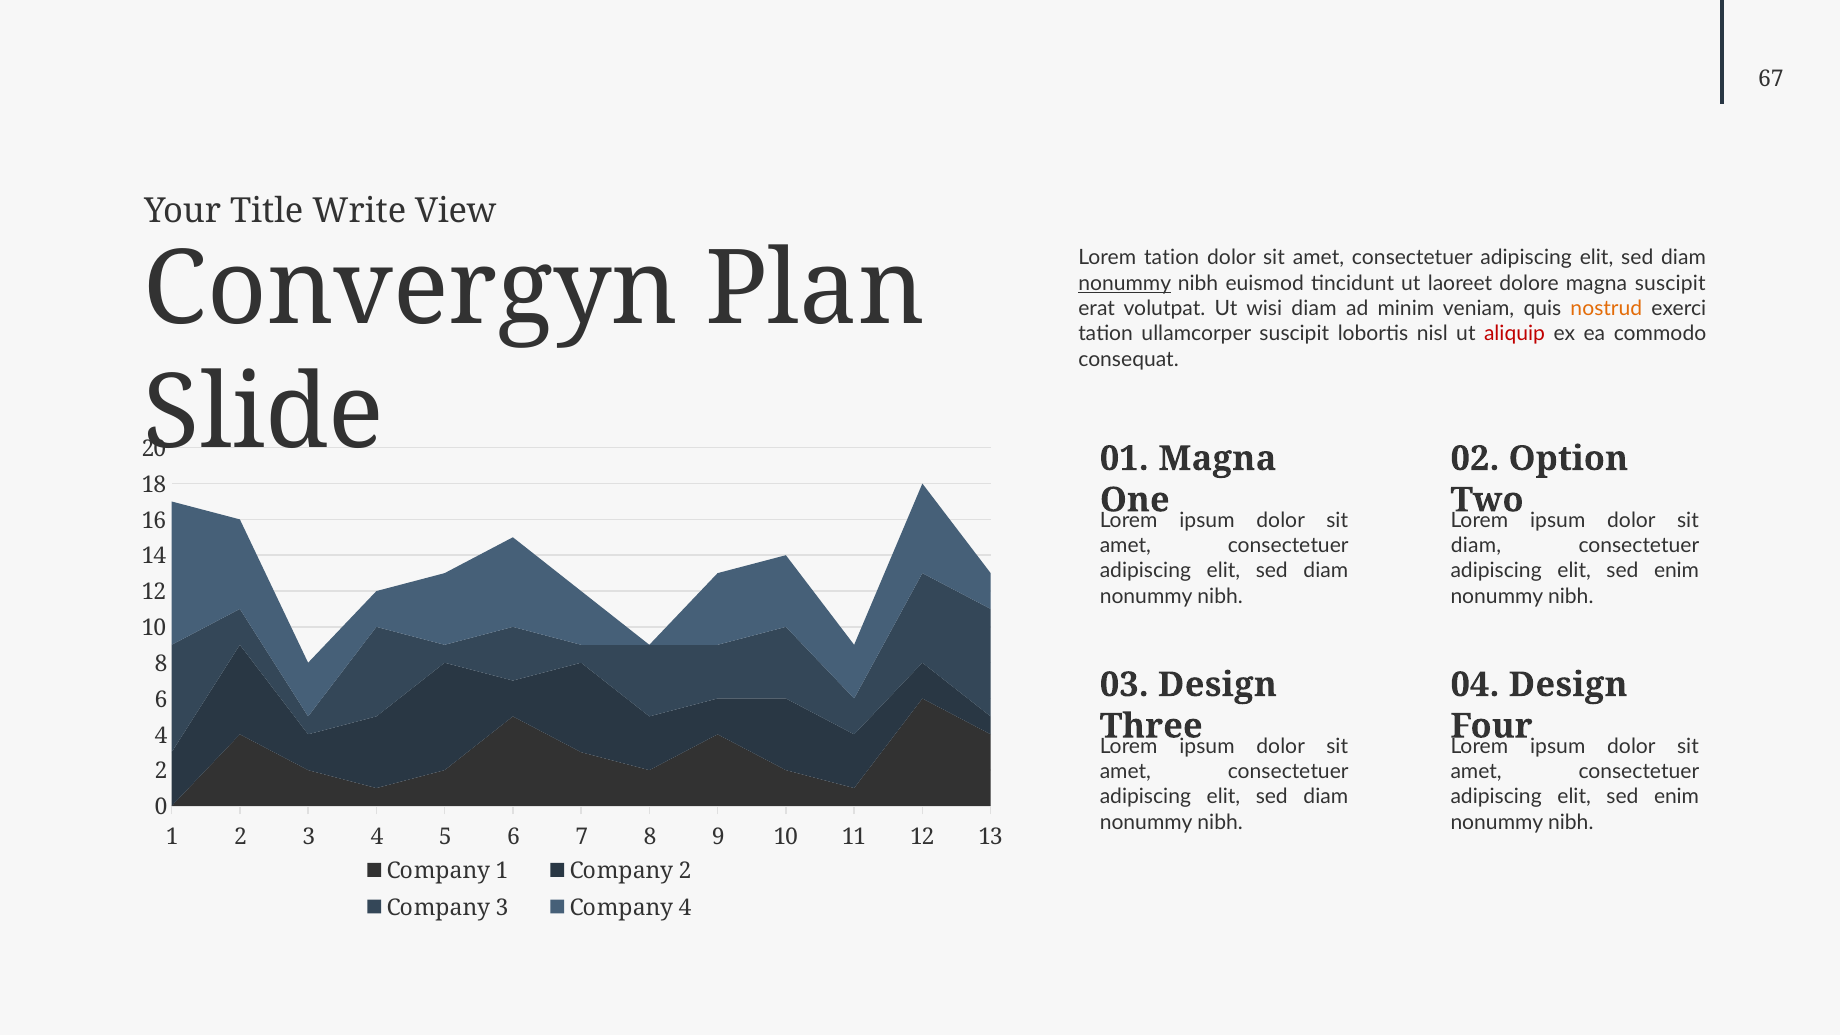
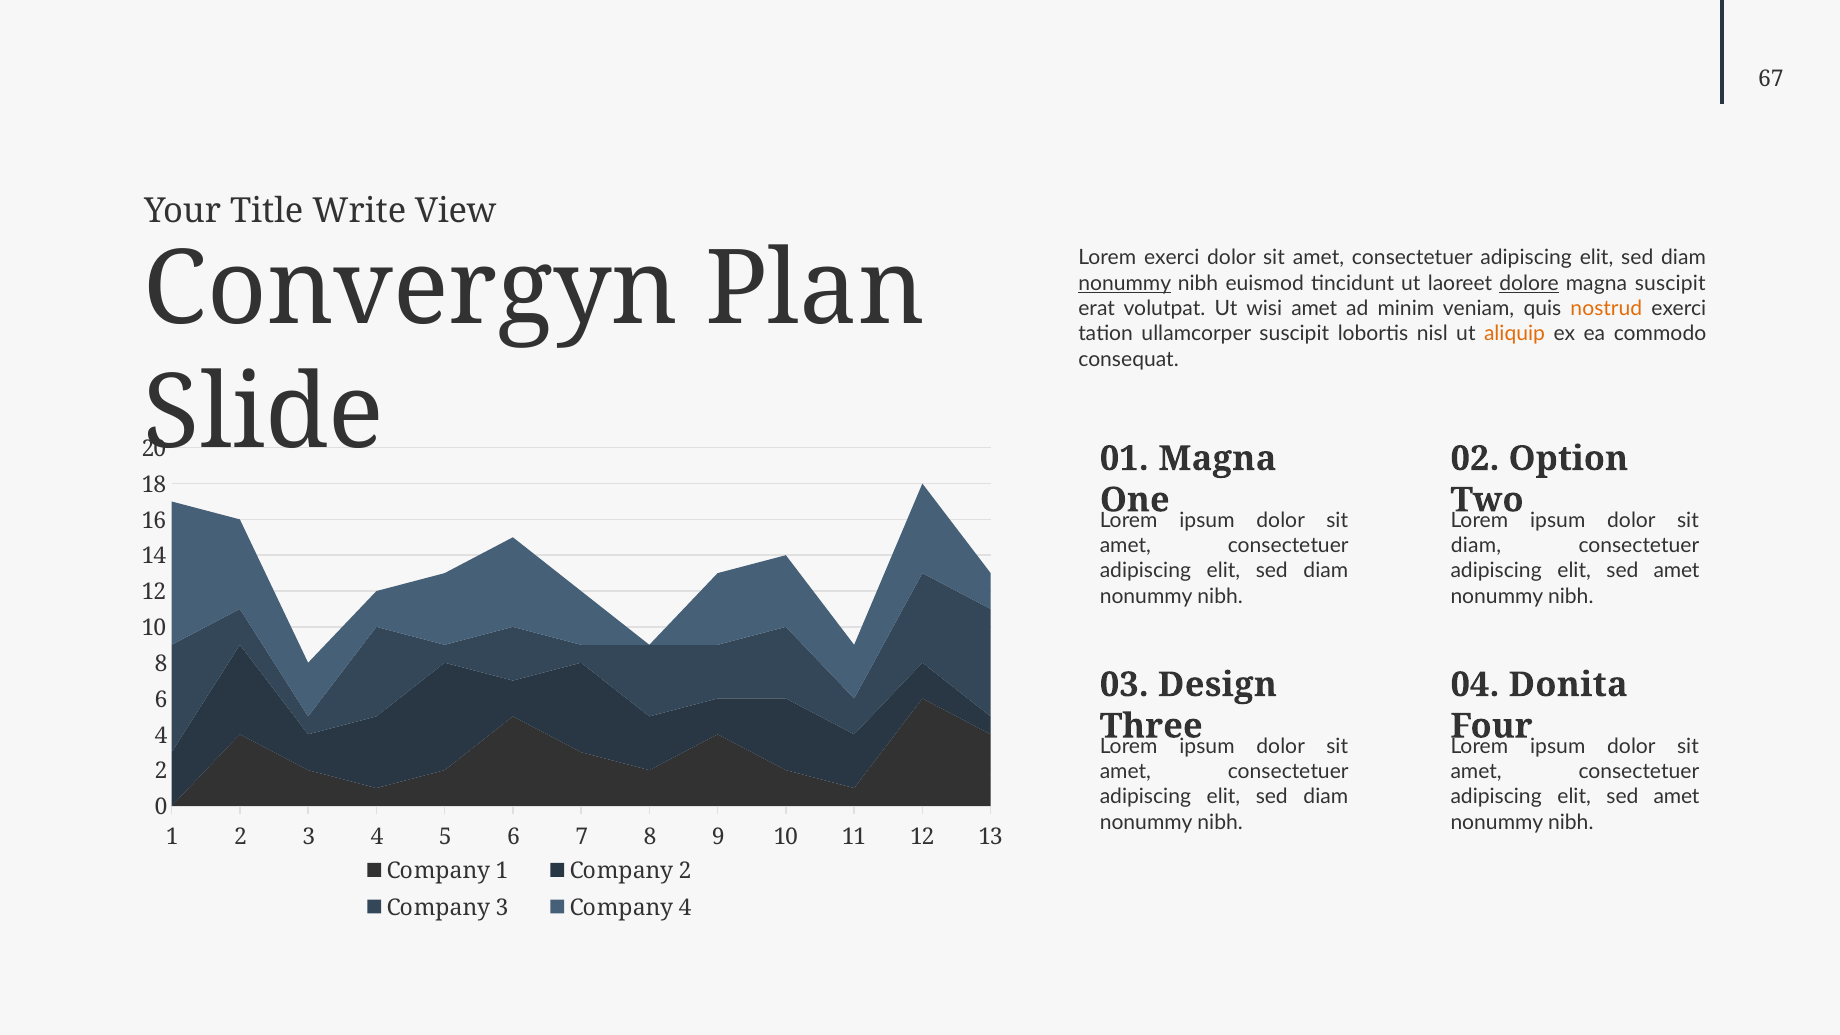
Lorem tation: tation -> exerci
dolore underline: none -> present
wisi diam: diam -> amet
aliquip colour: red -> orange
enim at (1677, 571): enim -> amet
04 Design: Design -> Donita
enim at (1677, 797): enim -> amet
